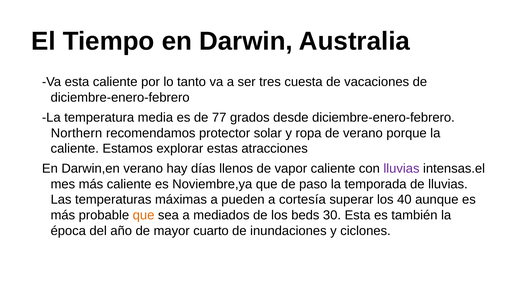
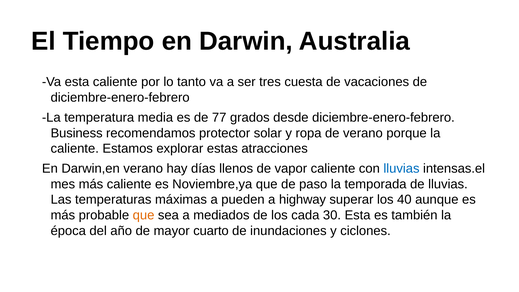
Northern: Northern -> Business
lluvias at (401, 169) colour: purple -> blue
cortesía: cortesía -> highway
beds: beds -> cada
